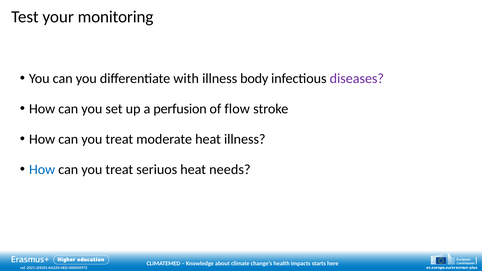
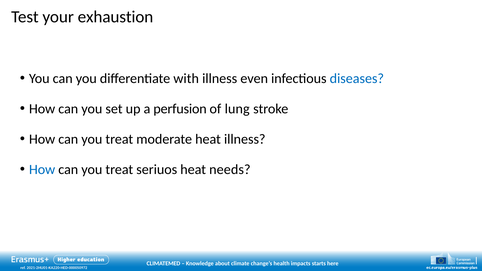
monitoring: monitoring -> exhaustion
body: body -> even
diseases colour: purple -> blue
flow: flow -> lung
